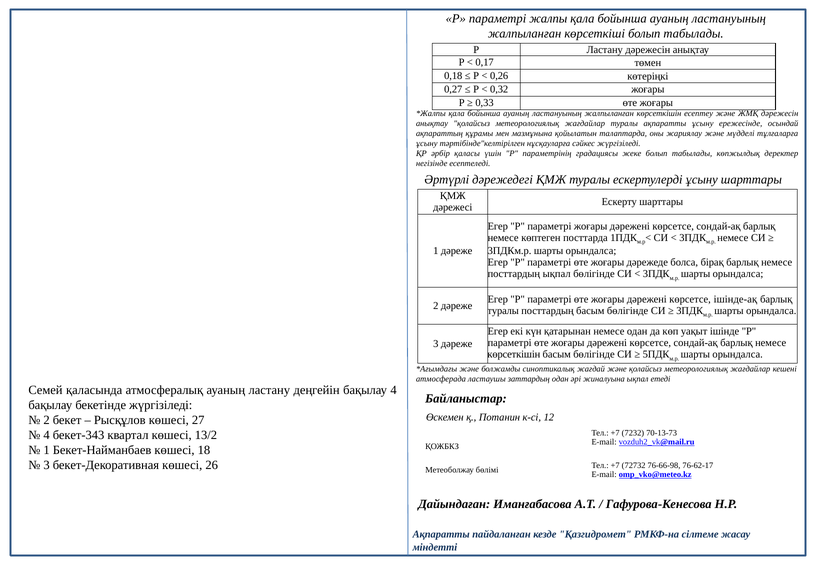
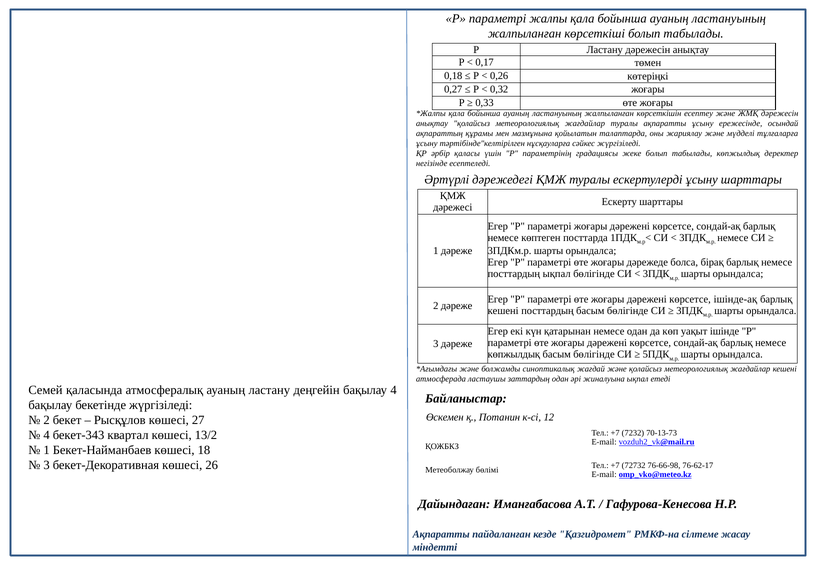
туралы at (503, 311): туралы -> кешені
көрсеткішін at (514, 354): көрсеткішін -> көпжылдық
